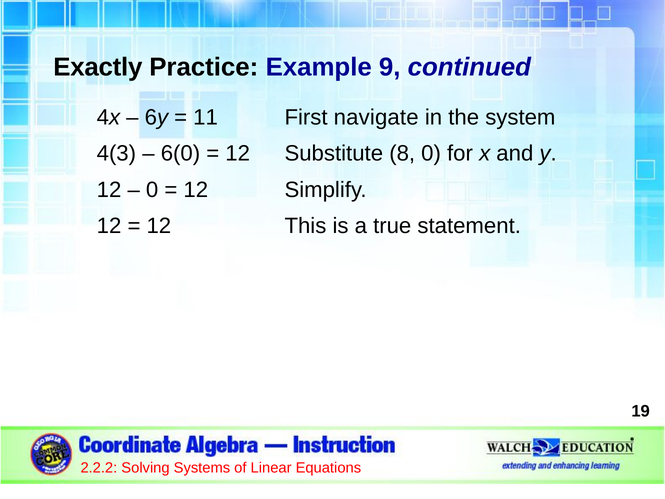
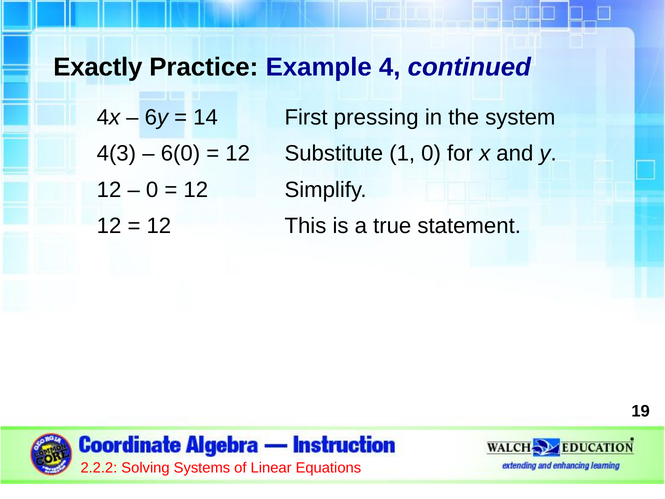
9: 9 -> 4
11: 11 -> 14
navigate: navigate -> pressing
8: 8 -> 1
